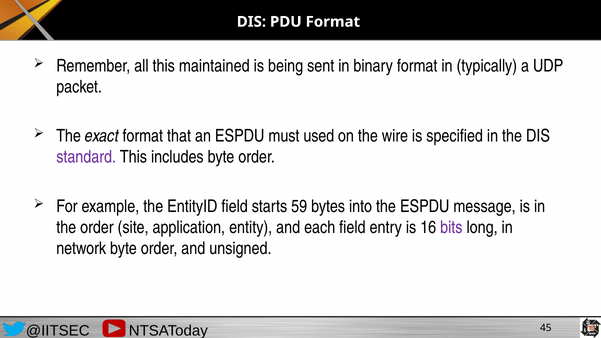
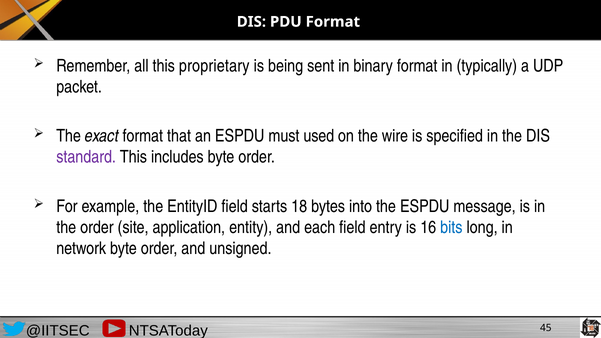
maintained: maintained -> proprietary
59: 59 -> 18
bits colour: purple -> blue
